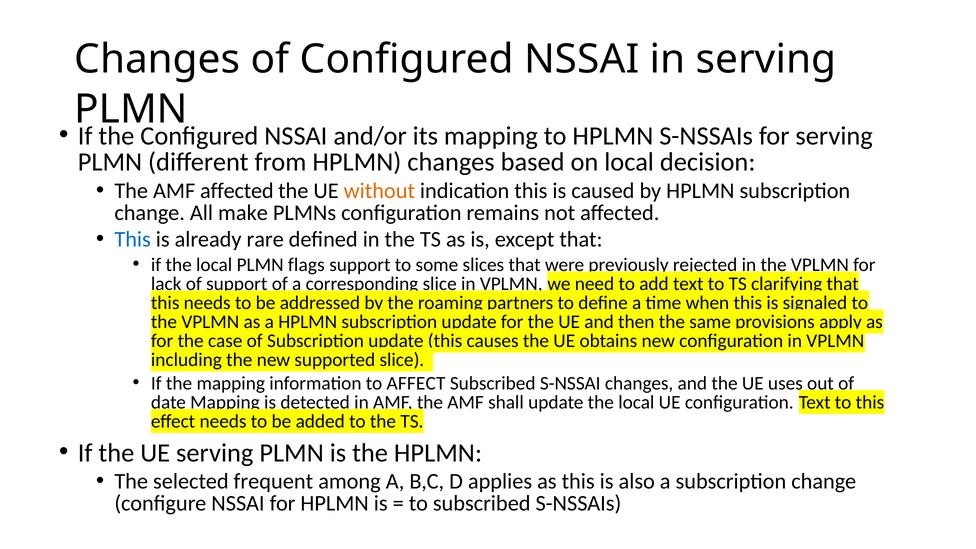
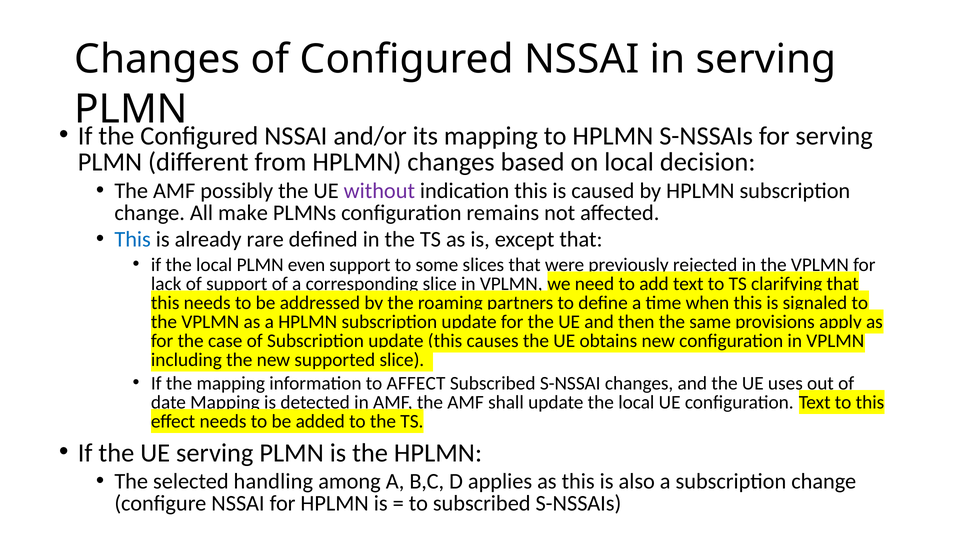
AMF affected: affected -> possibly
without colour: orange -> purple
flags: flags -> even
frequent: frequent -> handling
